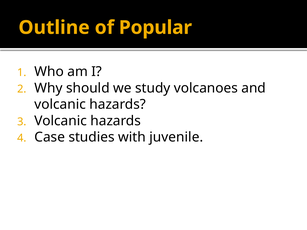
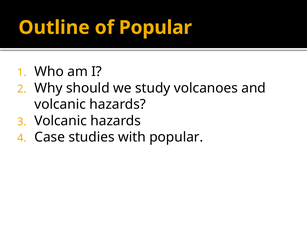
with juvenile: juvenile -> popular
